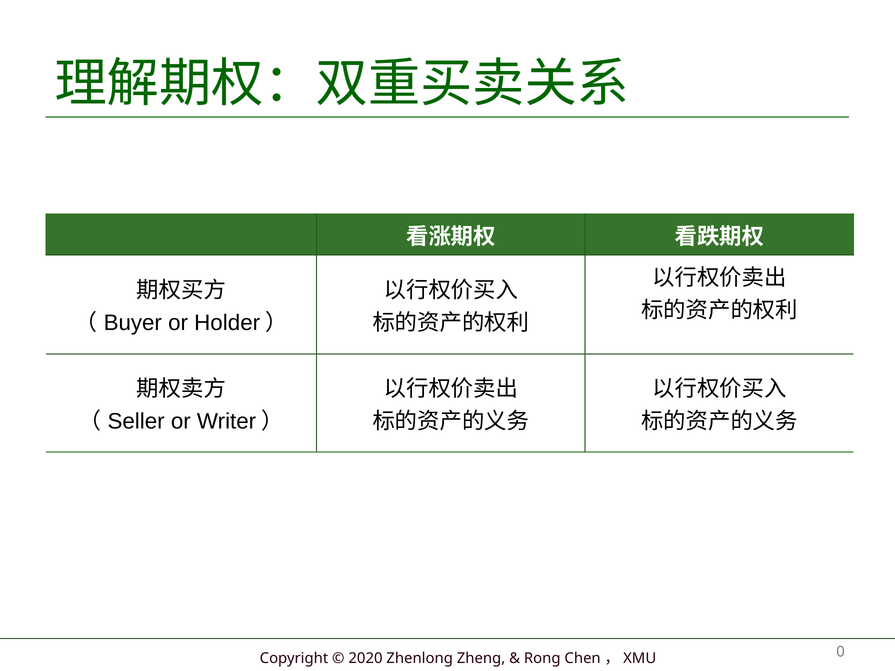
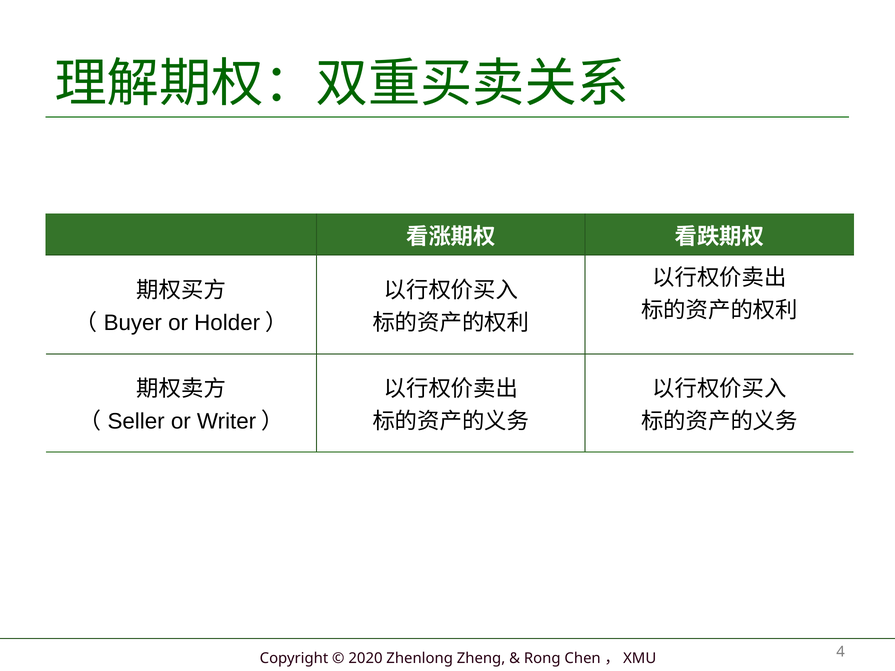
0: 0 -> 4
